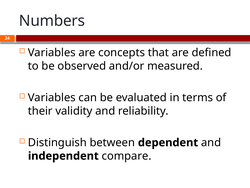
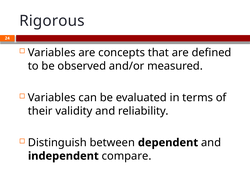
Numbers: Numbers -> Rigorous
